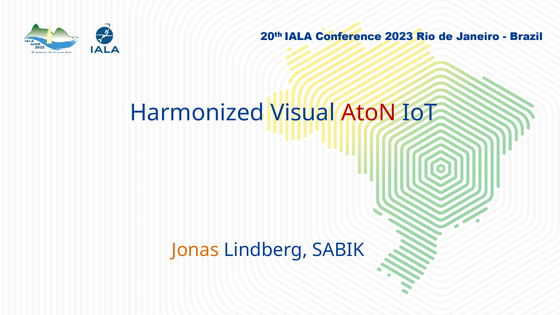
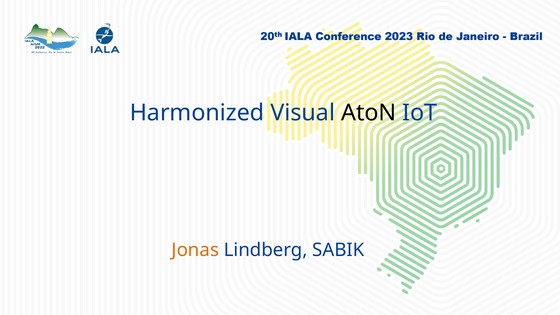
AtoN colour: red -> black
